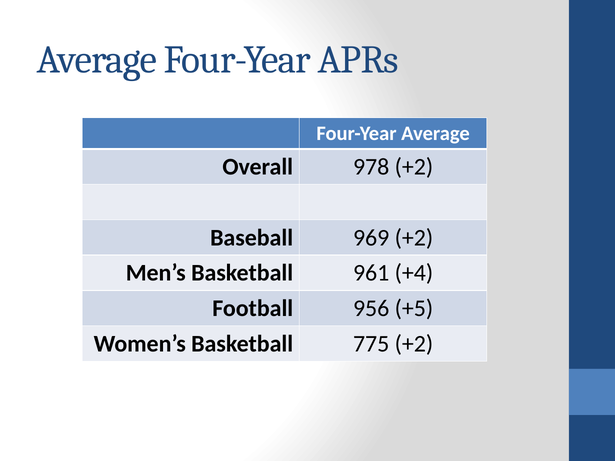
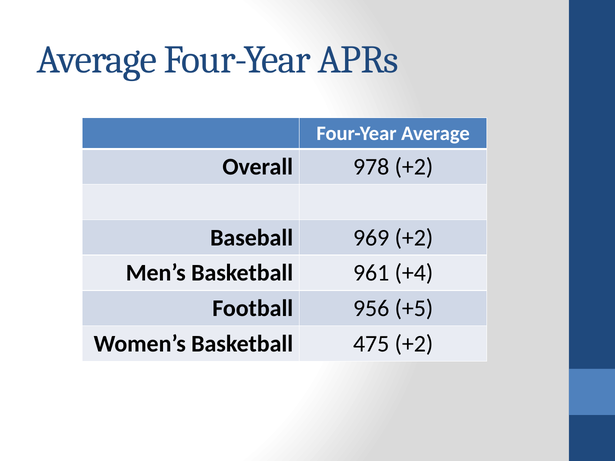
775: 775 -> 475
